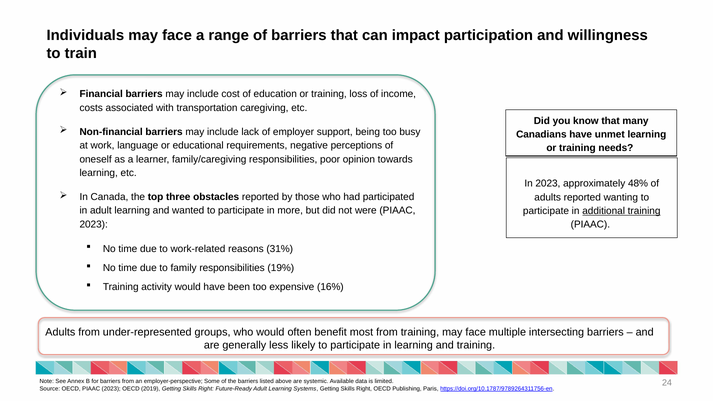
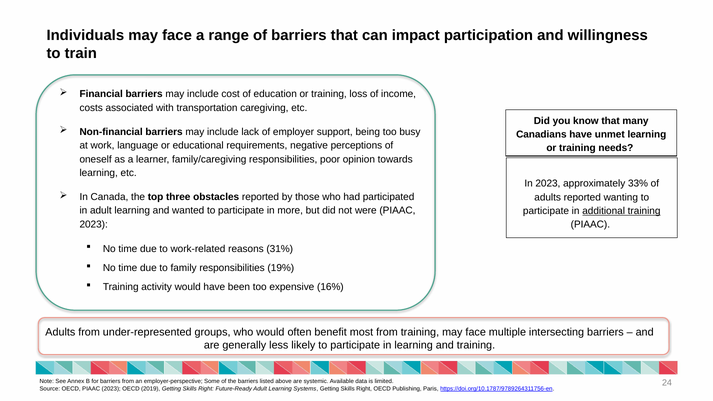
48%: 48% -> 33%
